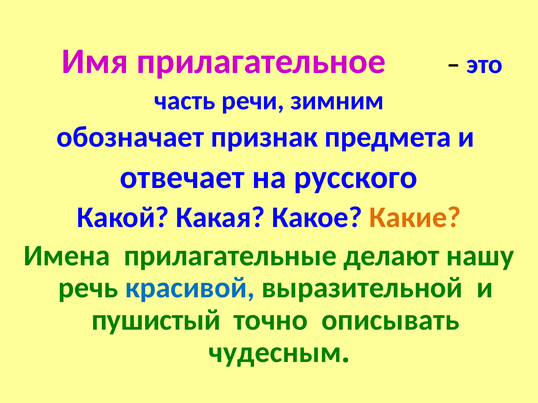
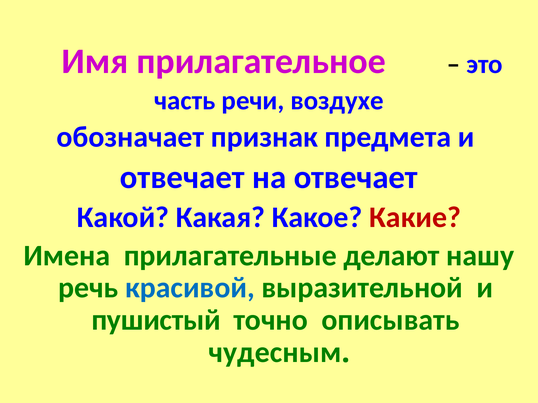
зимним: зимним -> воздухе
на русского: русского -> отвечает
Какие colour: orange -> red
